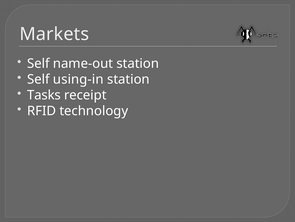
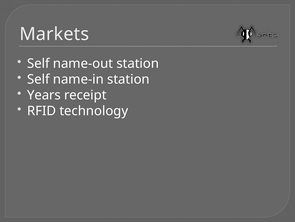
using-in: using-in -> name-in
Tasks: Tasks -> Years
